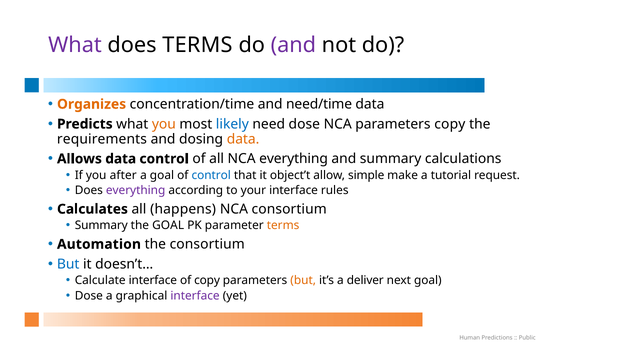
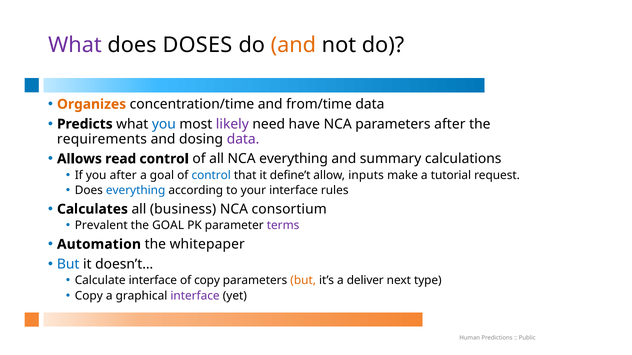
does TERMS: TERMS -> DOSES
and at (293, 45) colour: purple -> orange
need/time: need/time -> from/time
you at (164, 124) colour: orange -> blue
likely colour: blue -> purple
need dose: dose -> have
parameters copy: copy -> after
data at (243, 139) colour: orange -> purple
Allows data: data -> read
object’t: object’t -> define’t
simple: simple -> inputs
everything at (136, 191) colour: purple -> blue
happens: happens -> business
Summary at (101, 226): Summary -> Prevalent
terms at (283, 226) colour: orange -> purple
the consortium: consortium -> whitepaper
next goal: goal -> type
Dose at (89, 296): Dose -> Copy
